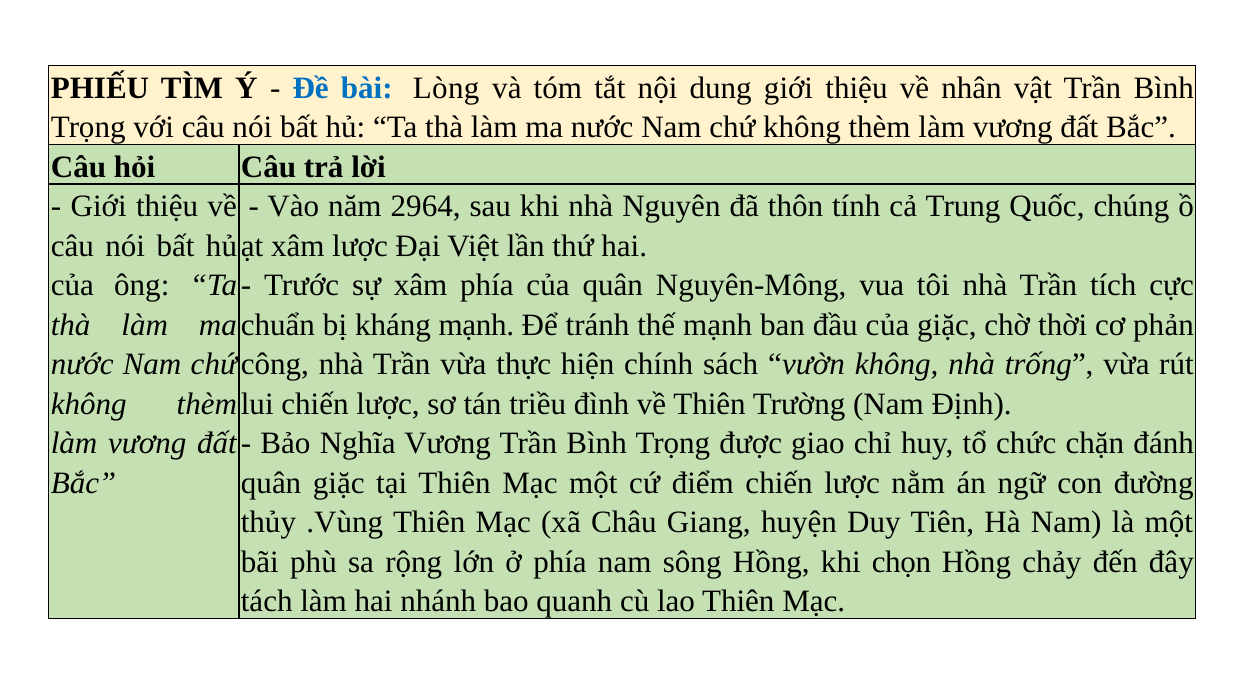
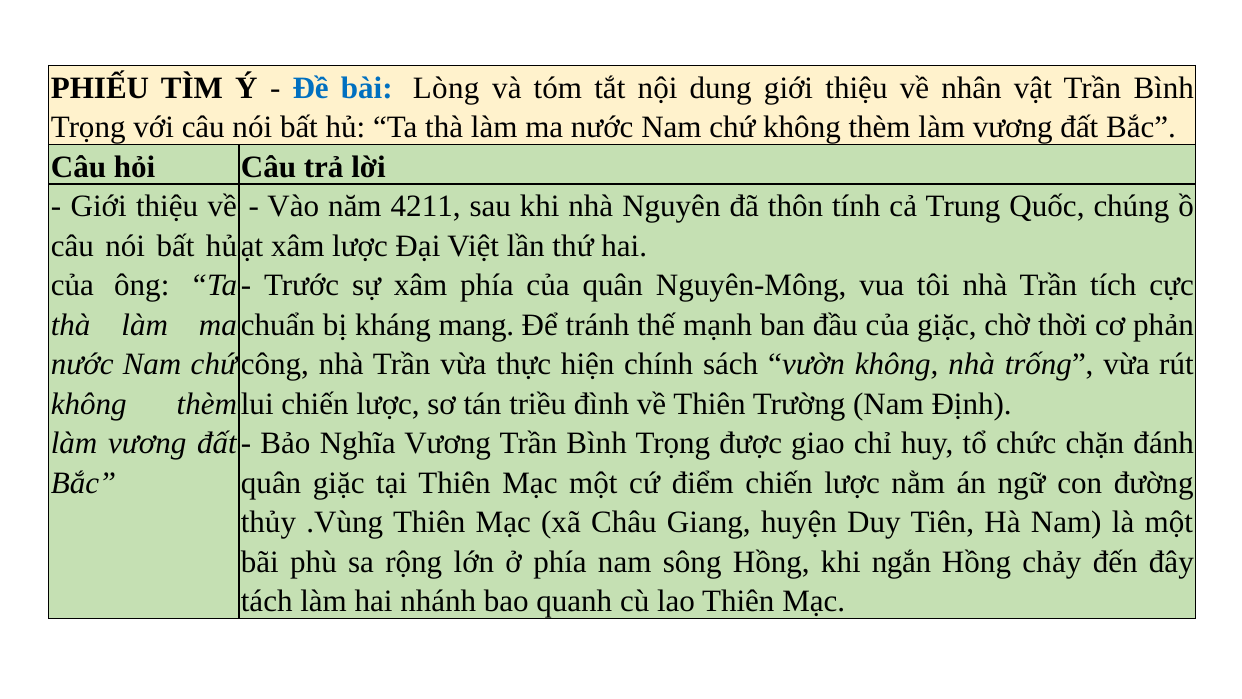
2964: 2964 -> 4211
kháng mạnh: mạnh -> mang
chọn: chọn -> ngắn
